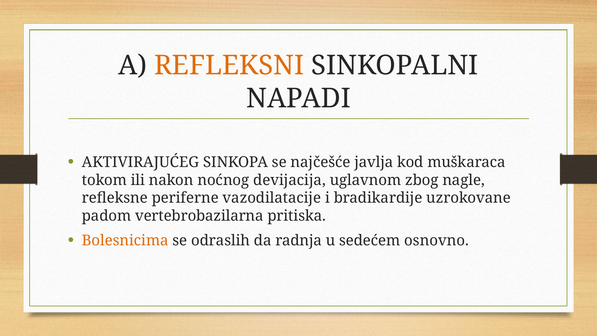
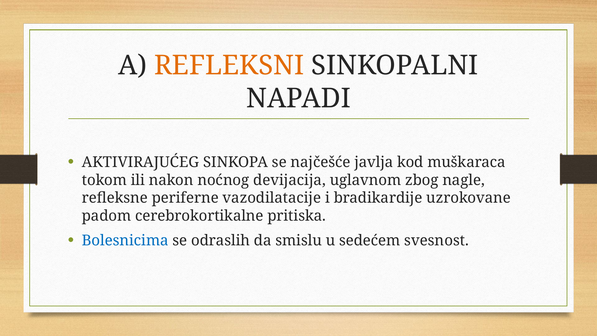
vertebrobazilarna: vertebrobazilarna -> cerebrokortikalne
Bolesnicima colour: orange -> blue
radnja: radnja -> smislu
osnovno: osnovno -> svesnost
